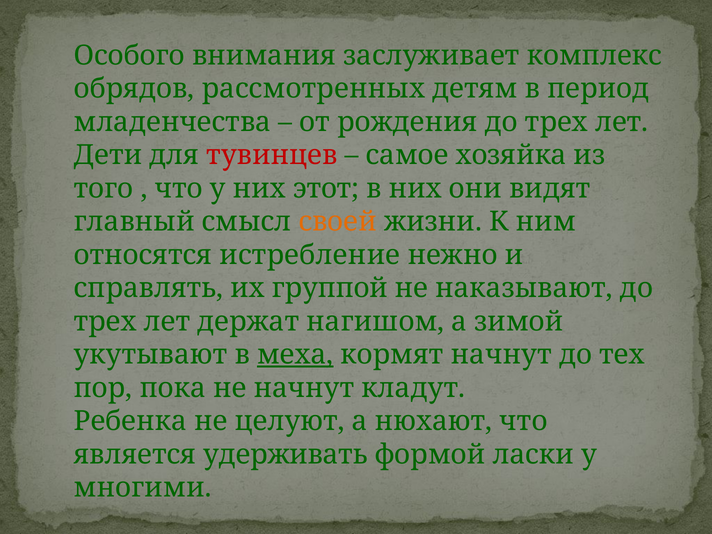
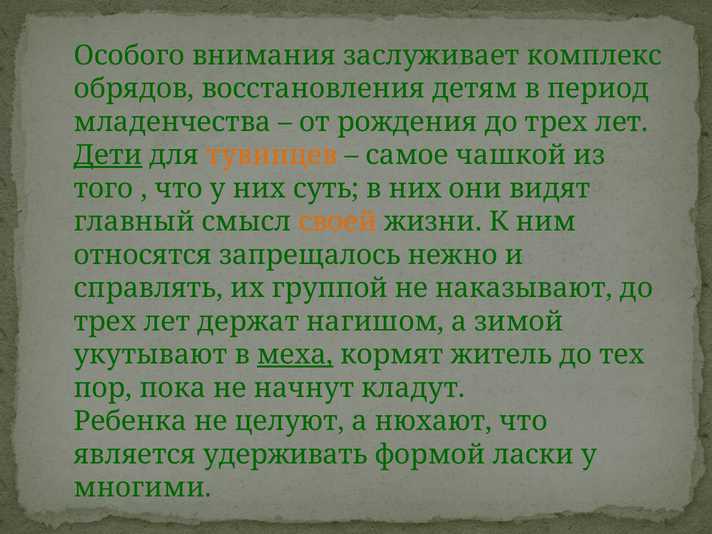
рассмотренных: рассмотренных -> восстановления
Дети underline: none -> present
тувинцев colour: red -> orange
хозяйка: хозяйка -> чашкой
этот: этот -> суть
истребление: истребление -> запрещалось
кормят начнут: начнут -> житель
